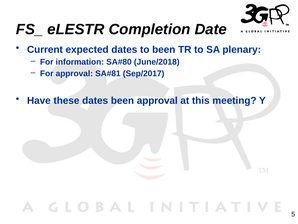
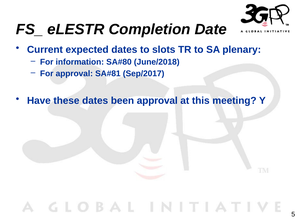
to been: been -> slots
